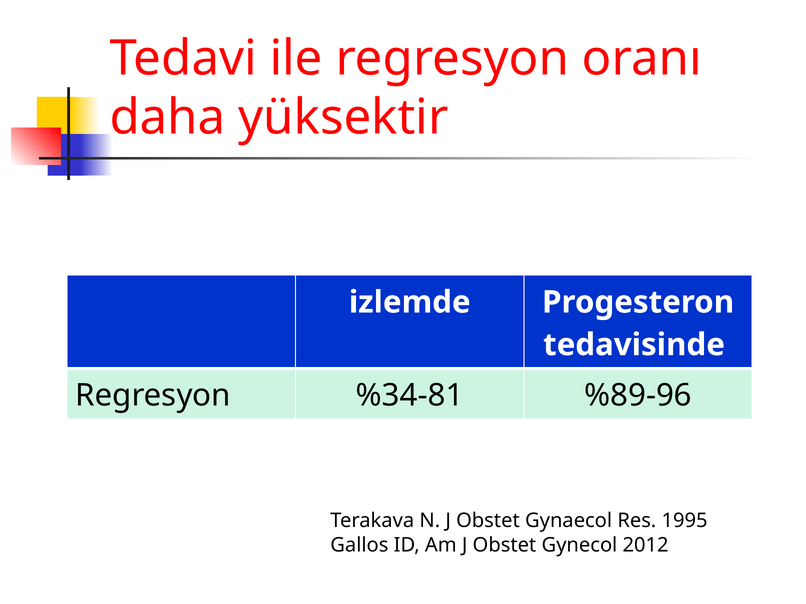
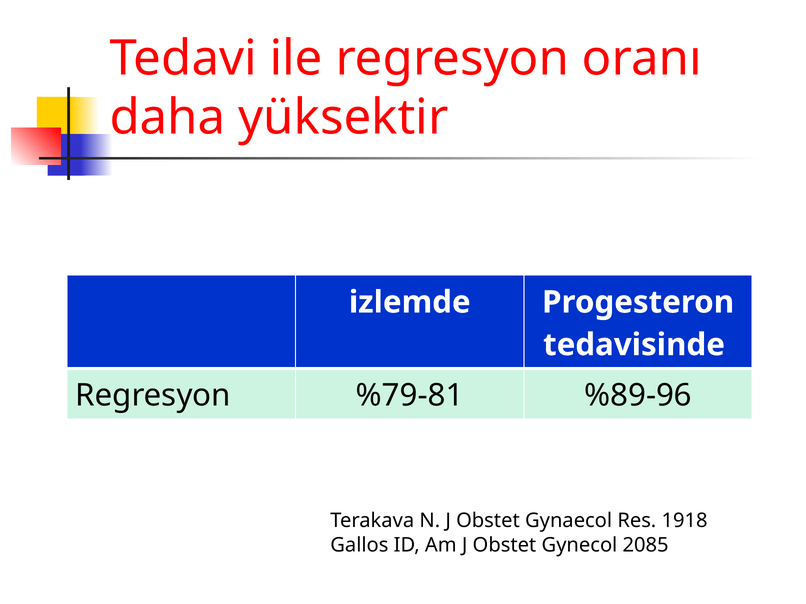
%34-81: %34-81 -> %79-81
1995: 1995 -> 1918
2012: 2012 -> 2085
